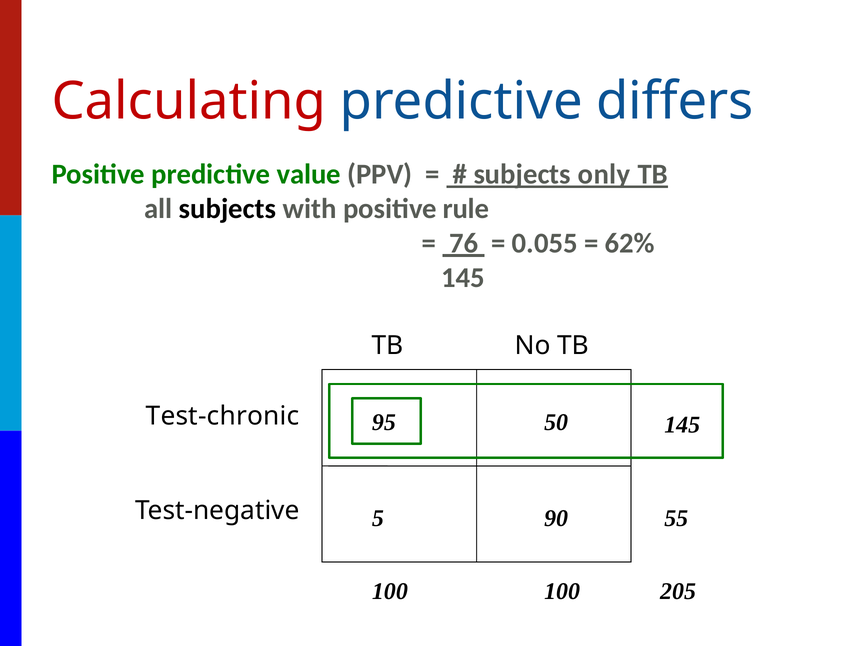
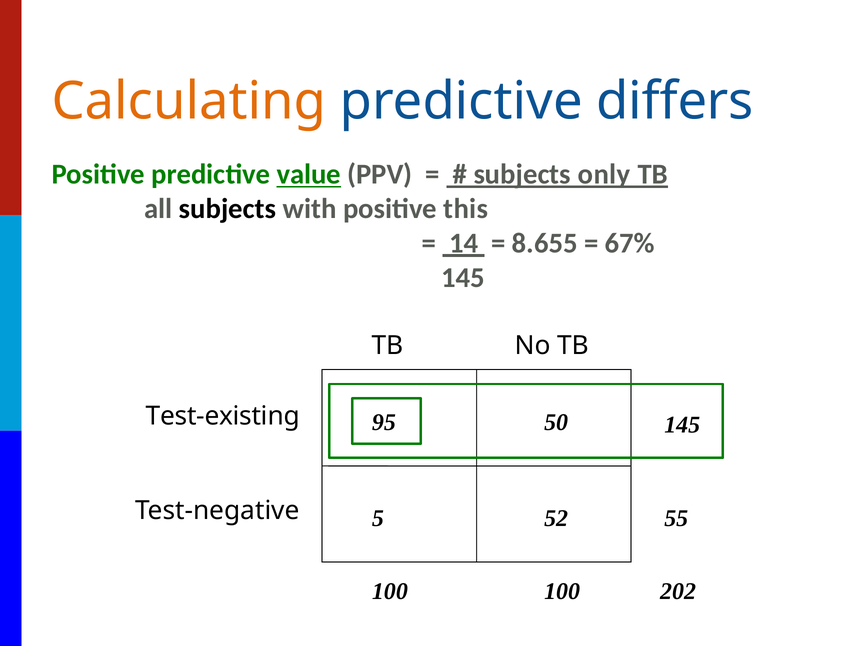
Calculating colour: red -> orange
value underline: none -> present
rule: rule -> this
76: 76 -> 14
0.055: 0.055 -> 8.655
62%: 62% -> 67%
Test-chronic: Test-chronic -> Test-existing
90: 90 -> 52
205: 205 -> 202
